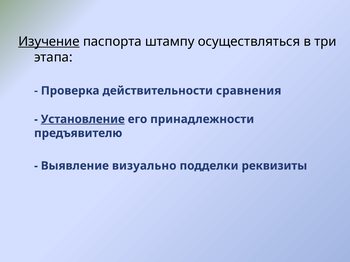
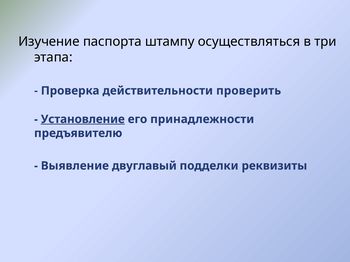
Изучение underline: present -> none
сравнения: сравнения -> проверить
визуально: визуально -> двуглавый
